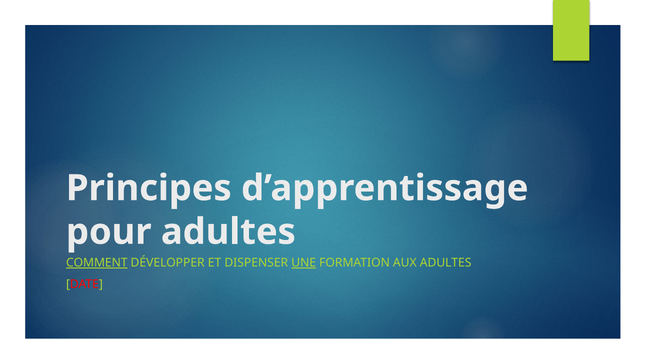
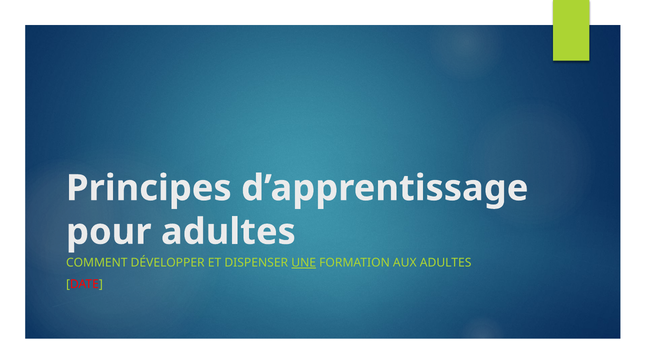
COMMENT underline: present -> none
